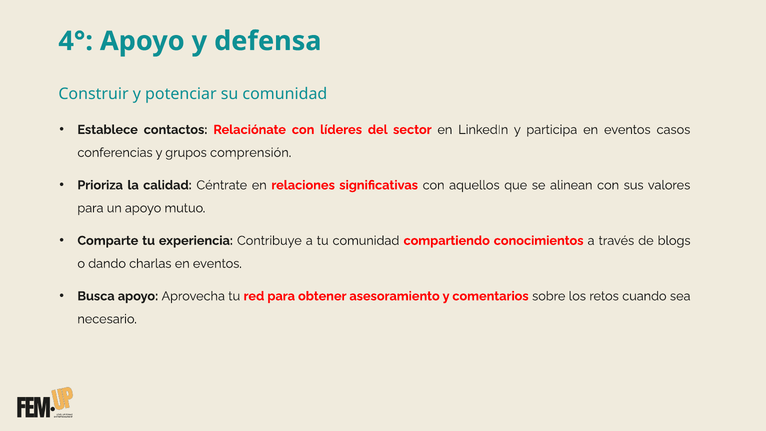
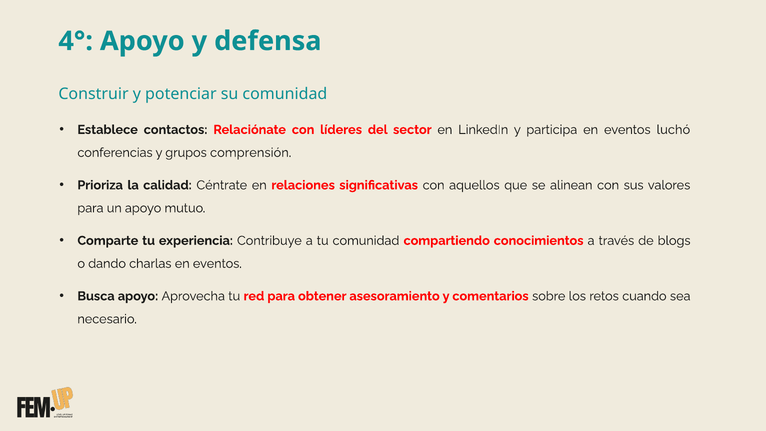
casos: casos -> luchó
